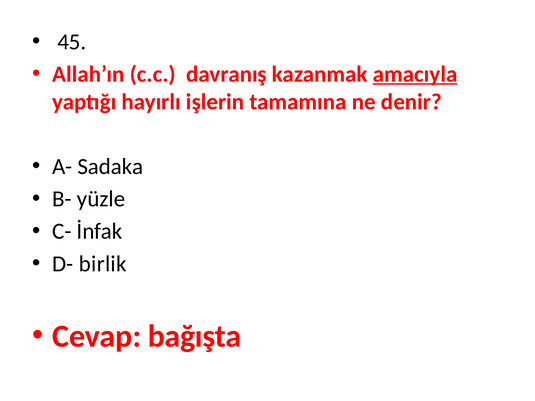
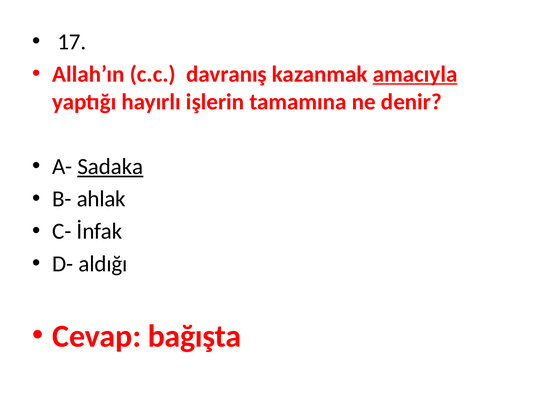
45: 45 -> 17
Sadaka underline: none -> present
yüzle: yüzle -> ahlak
birlik: birlik -> aldığı
